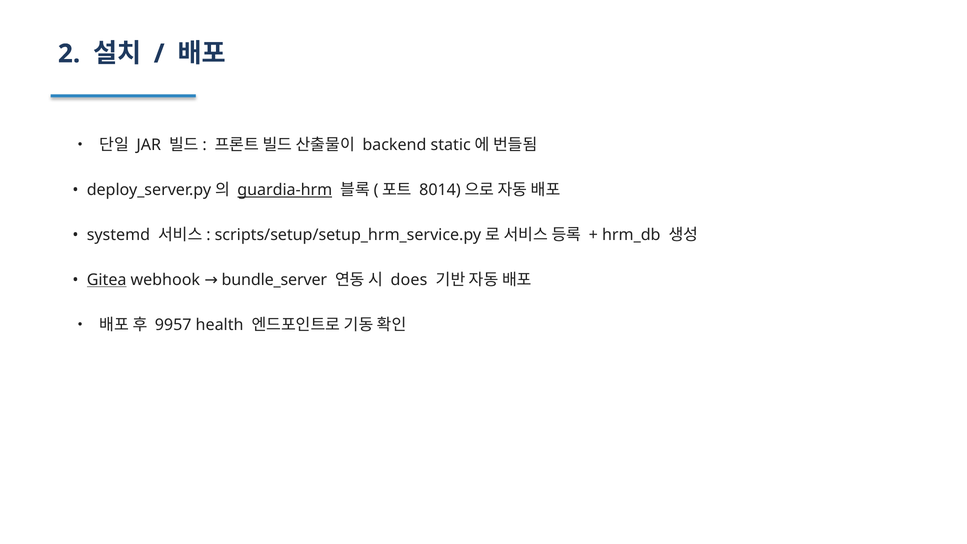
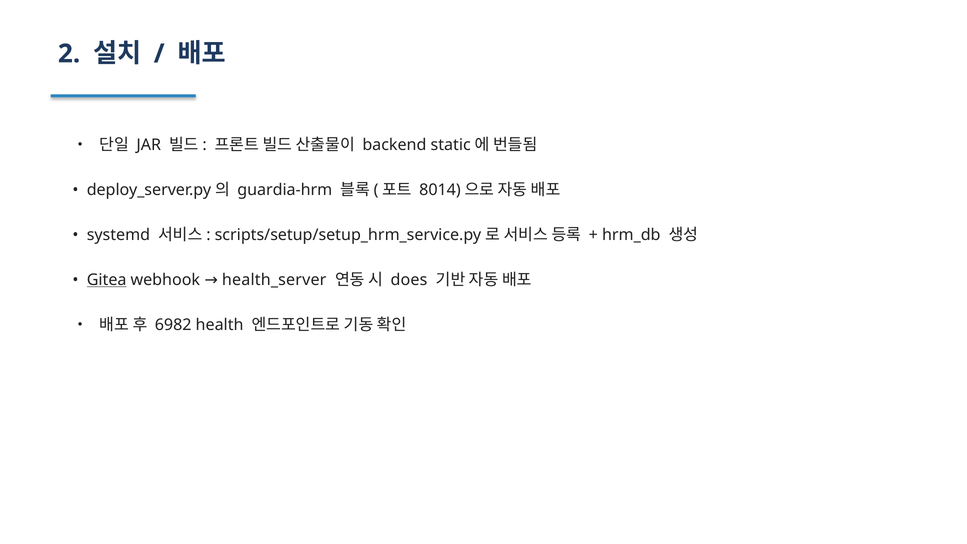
guardia-hrm underline: present -> none
bundle_server: bundle_server -> health_server
9957: 9957 -> 6982
